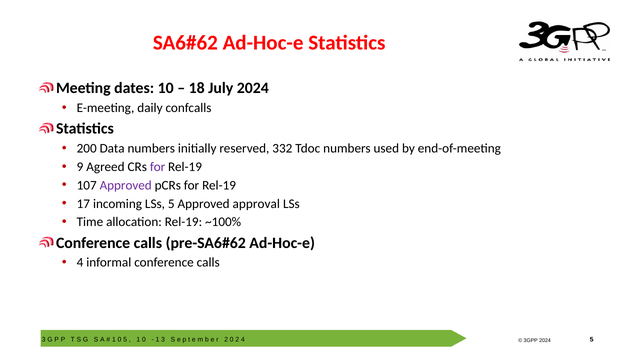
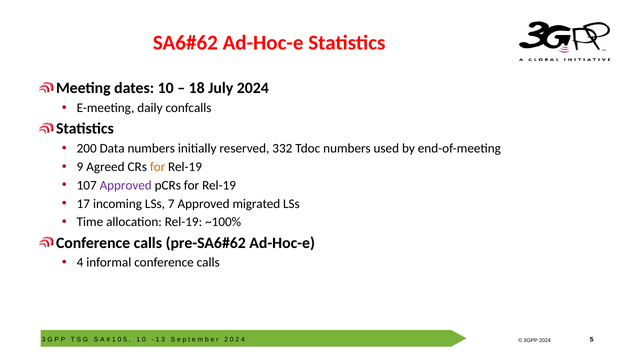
for at (158, 167) colour: purple -> orange
LSs 5: 5 -> 7
approval: approval -> migrated
